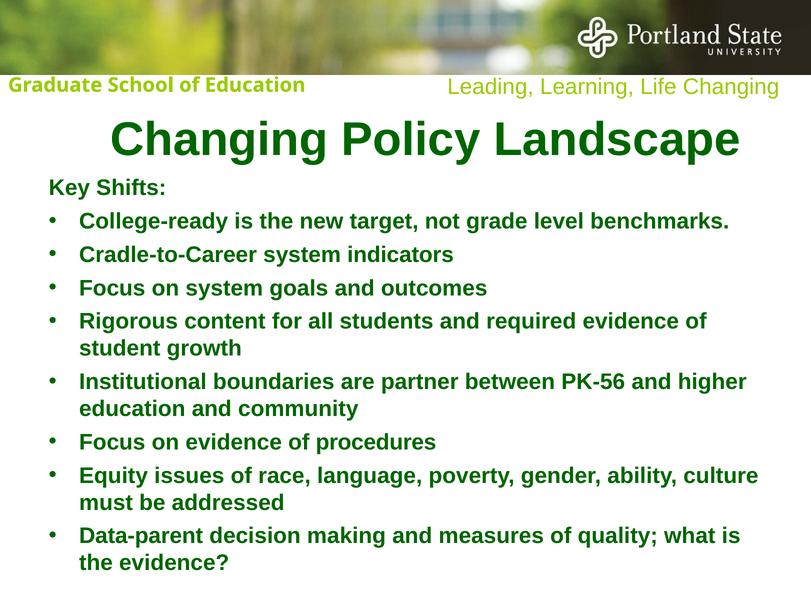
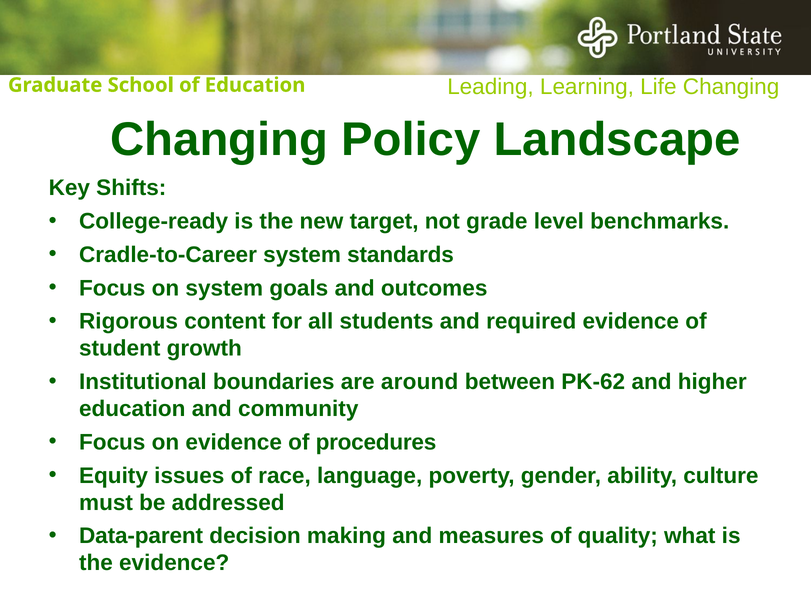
indicators: indicators -> standards
partner: partner -> around
PK-56: PK-56 -> PK-62
